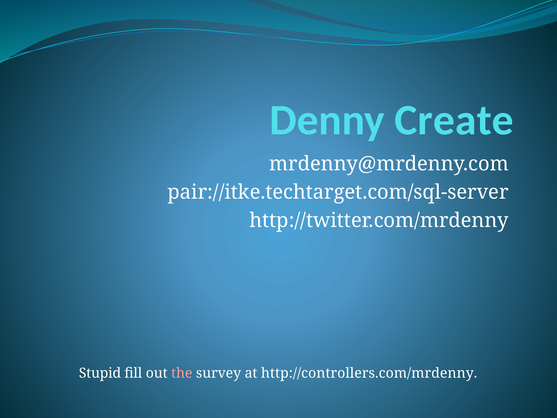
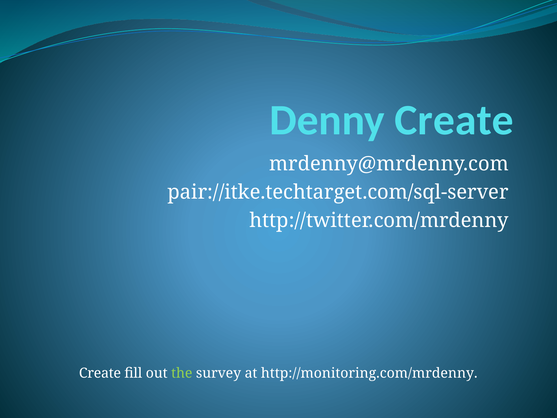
Stupid at (100, 373): Stupid -> Create
the colour: pink -> light green
http://controllers.com/mrdenny: http://controllers.com/mrdenny -> http://monitoring.com/mrdenny
